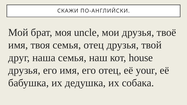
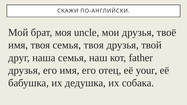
семья отец: отец -> твоя
house: house -> father
